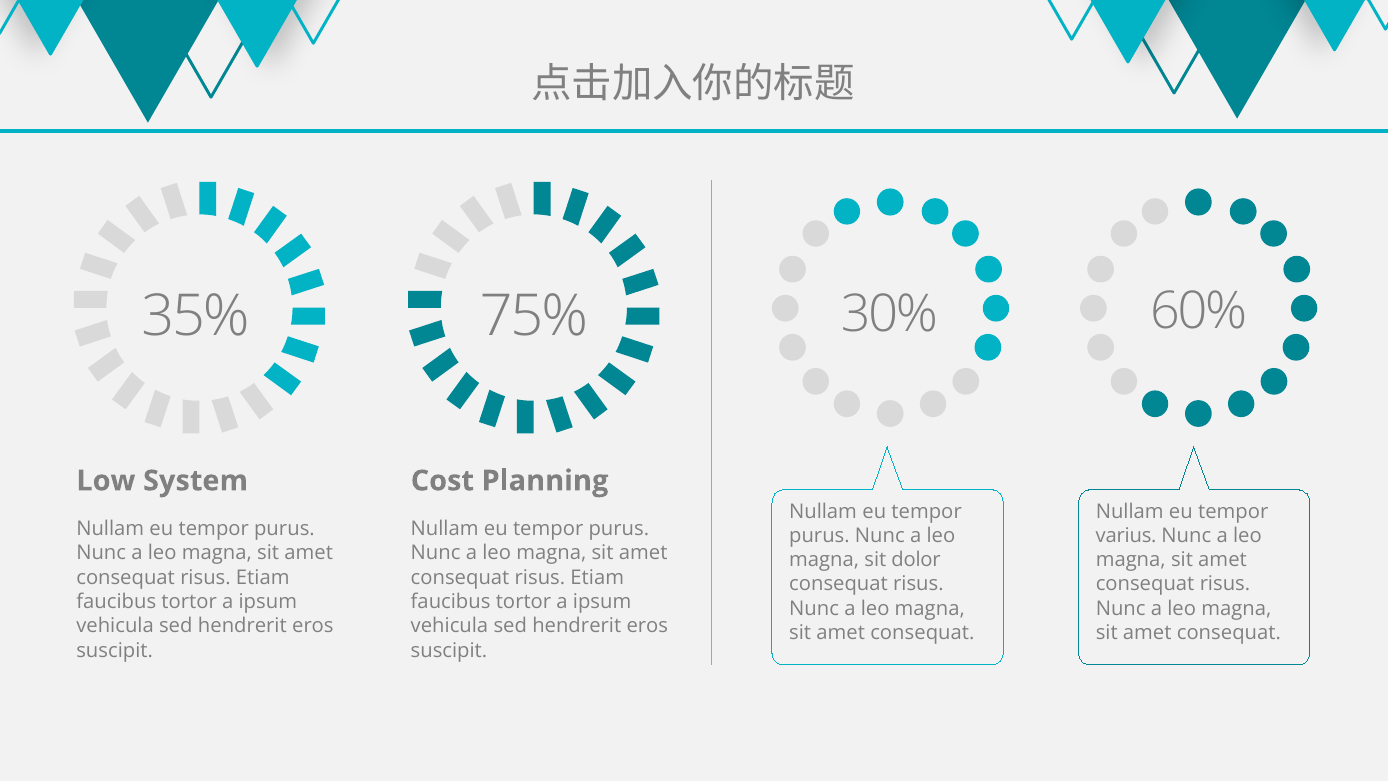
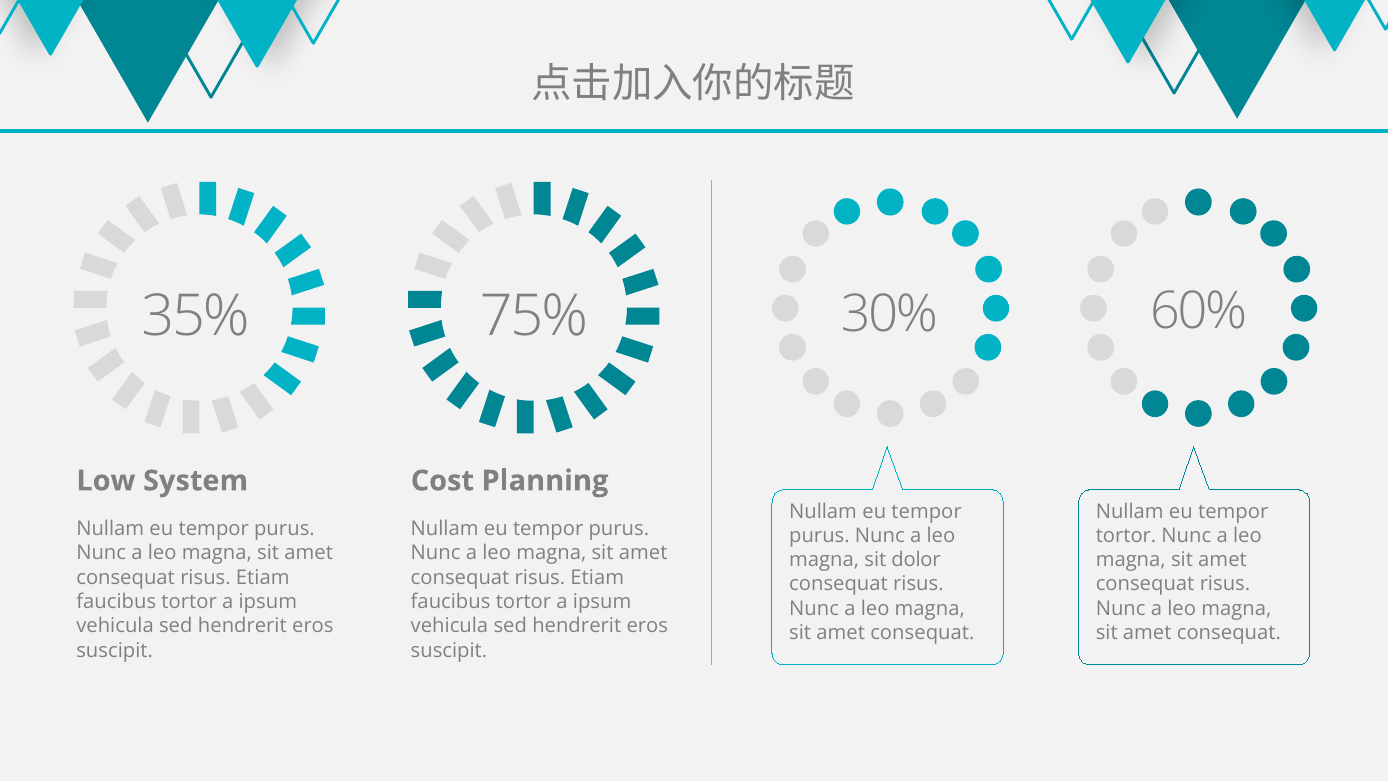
varius at (1126, 536): varius -> tortor
